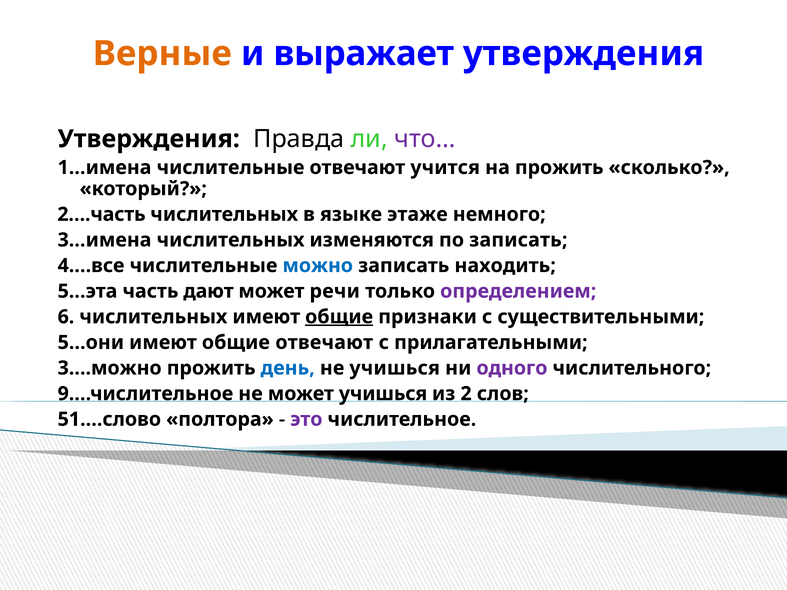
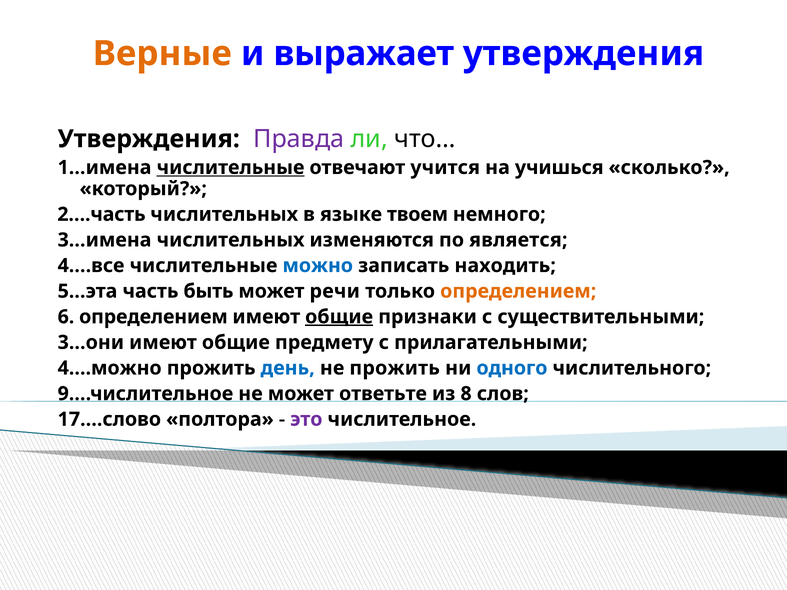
Правда colour: black -> purple
что… colour: purple -> black
числительные at (231, 168) underline: none -> present
на прожить: прожить -> учишься
этаже: этаже -> твоем
по записать: записать -> является
дают: дают -> быть
определением at (518, 291) colour: purple -> orange
6 числительных: числительных -> определением
5…они: 5…они -> 3…они
общие отвечают: отвечают -> предмету
3….можно: 3….можно -> 4….можно
не учишься: учишься -> прожить
одного colour: purple -> blue
может учишься: учишься -> ответьте
2: 2 -> 8
51….слово: 51….слово -> 17….слово
